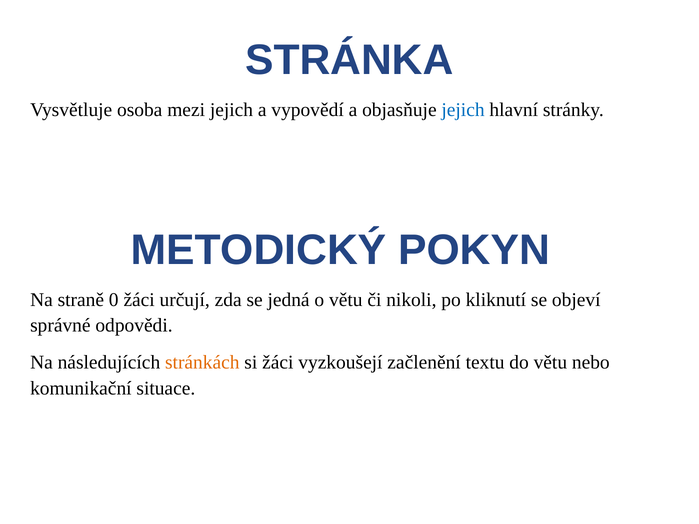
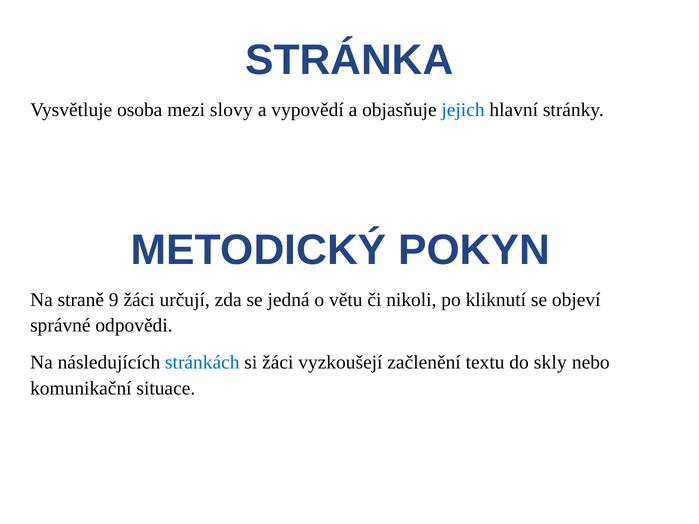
mezi jejich: jejich -> slovy
0: 0 -> 9
stránkách colour: orange -> blue
do větu: větu -> skly
